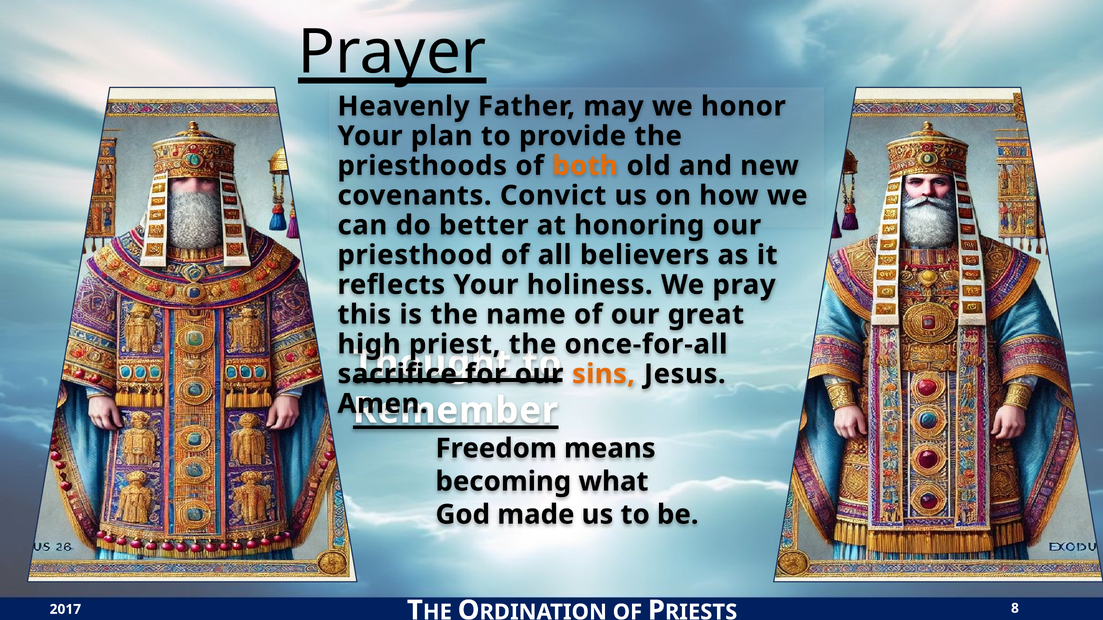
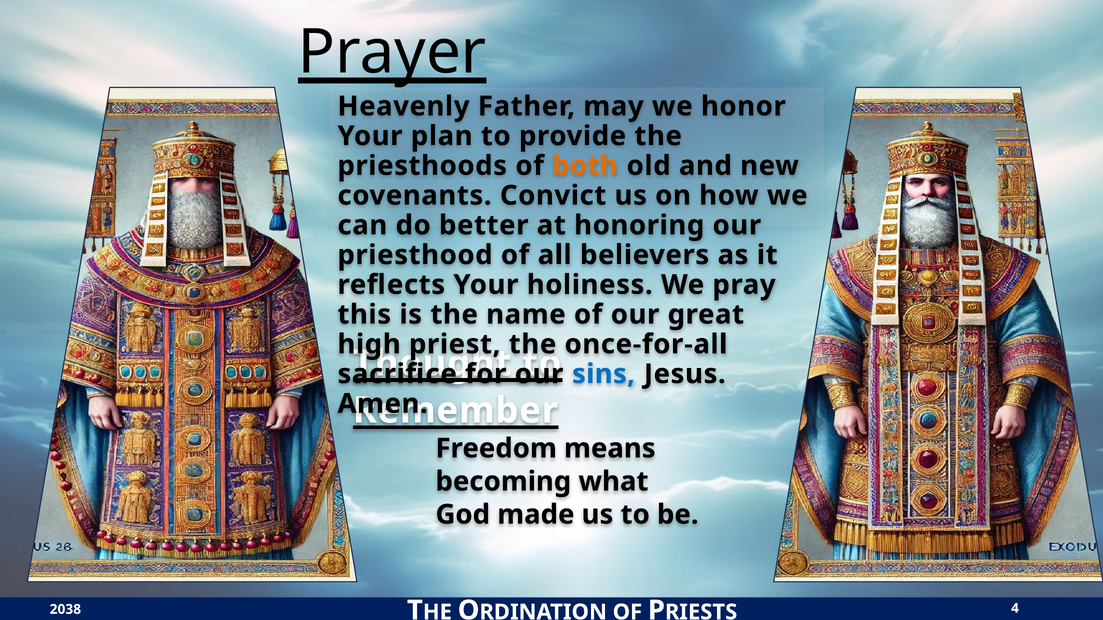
sins colour: orange -> blue
2017: 2017 -> 2038
8: 8 -> 4
